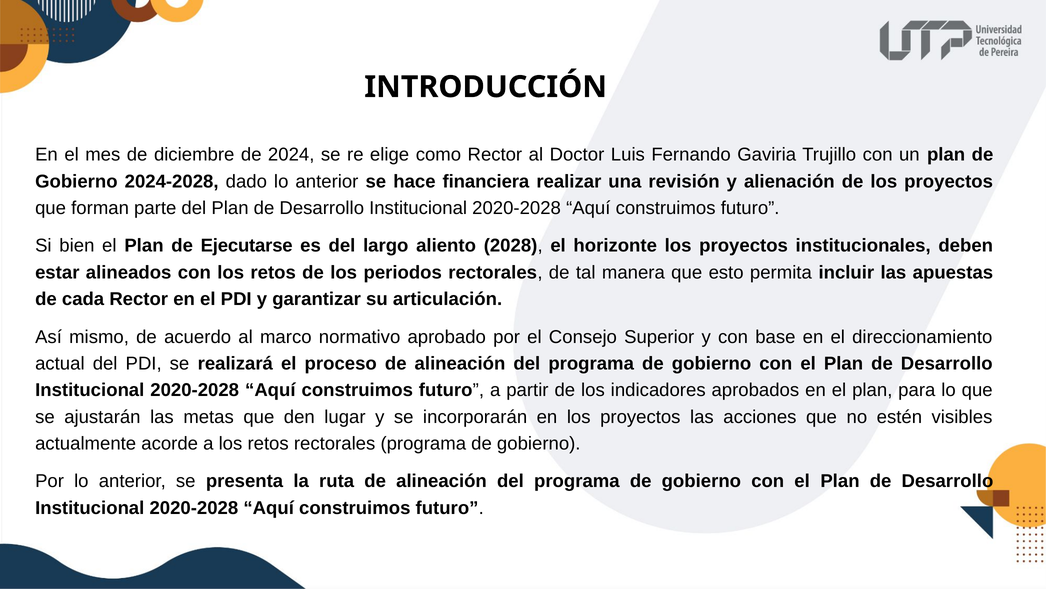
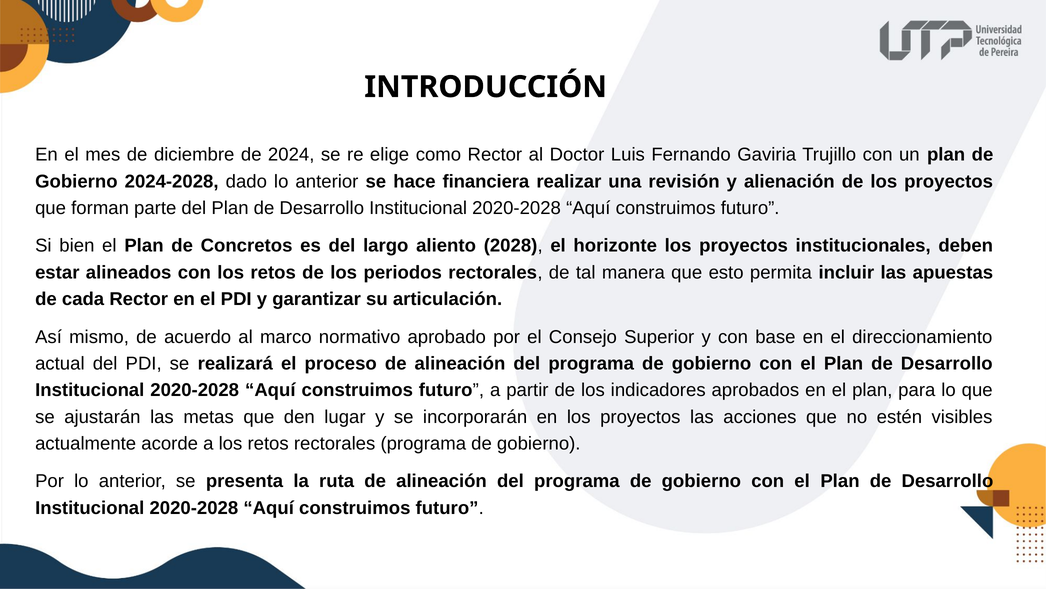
Ejecutarse: Ejecutarse -> Concretos
